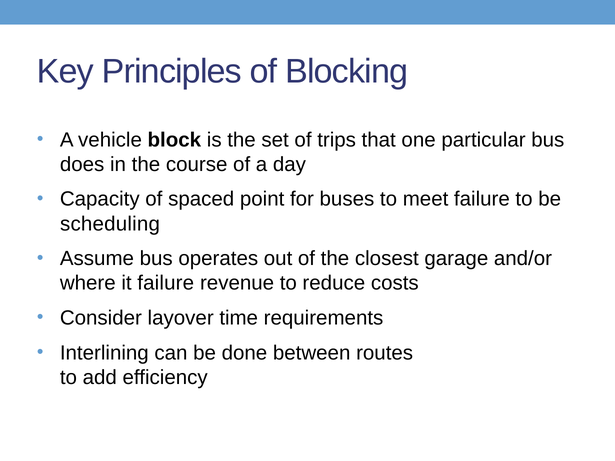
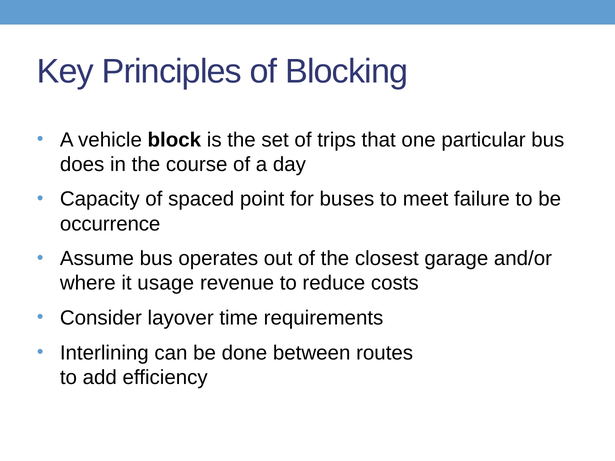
scheduling: scheduling -> occurrence
it failure: failure -> usage
